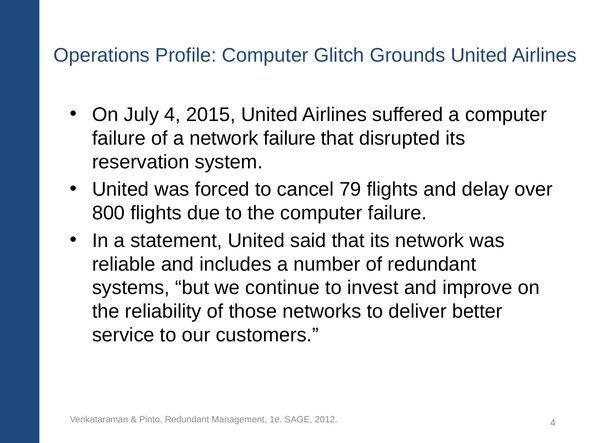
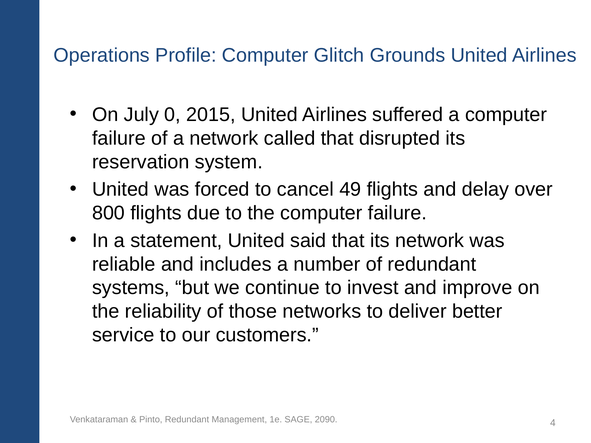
July 4: 4 -> 0
network failure: failure -> called
79: 79 -> 49
2012: 2012 -> 2090
